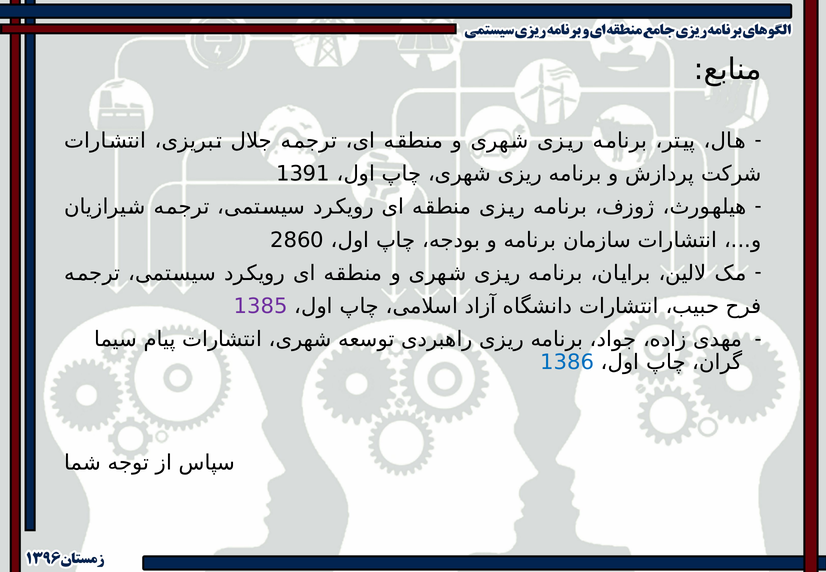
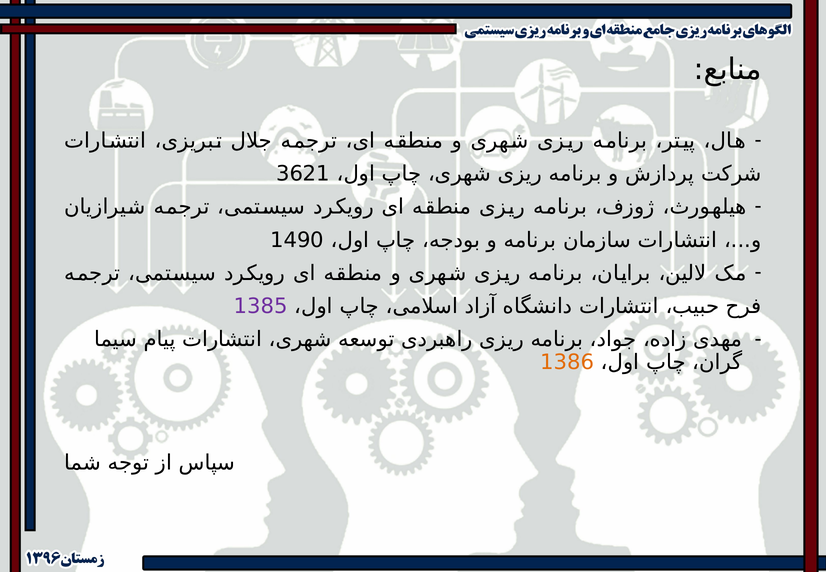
1391: 1391 -> 3621
2860: 2860 -> 1490
1386 colour: blue -> orange
